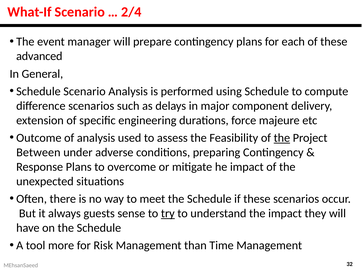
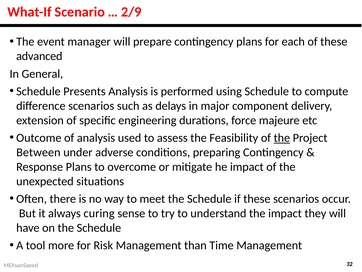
2/4: 2/4 -> 2/9
Schedule Scenario: Scenario -> Presents
guests: guests -> curing
try underline: present -> none
